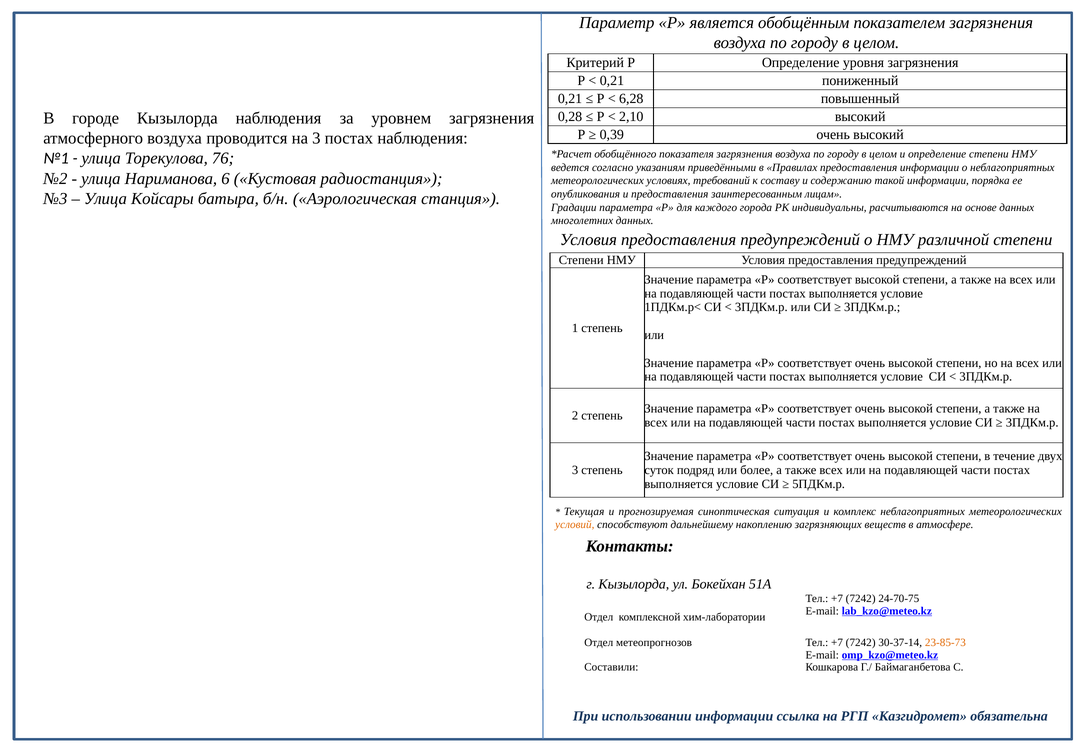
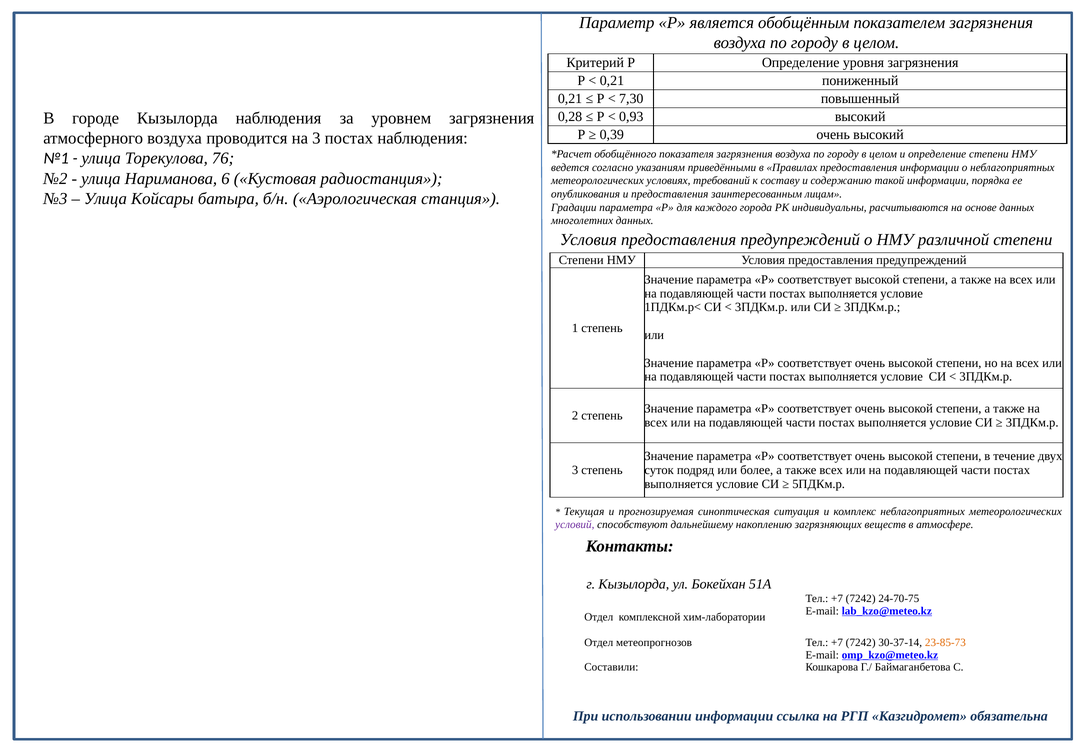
6,28: 6,28 -> 7,30
2,10: 2,10 -> 0,93
условий colour: orange -> purple
